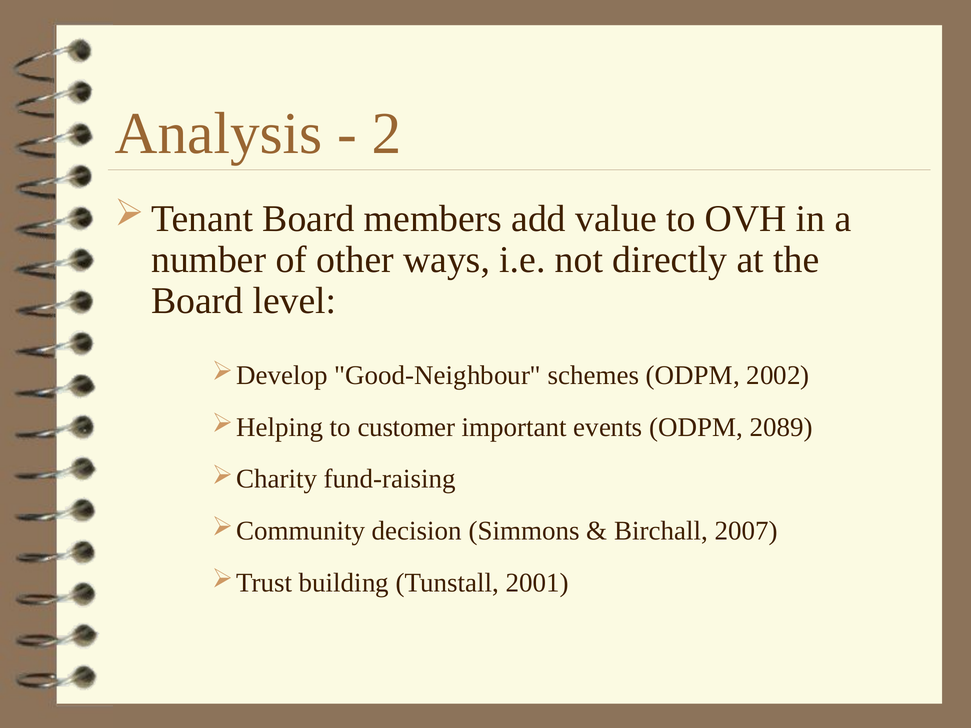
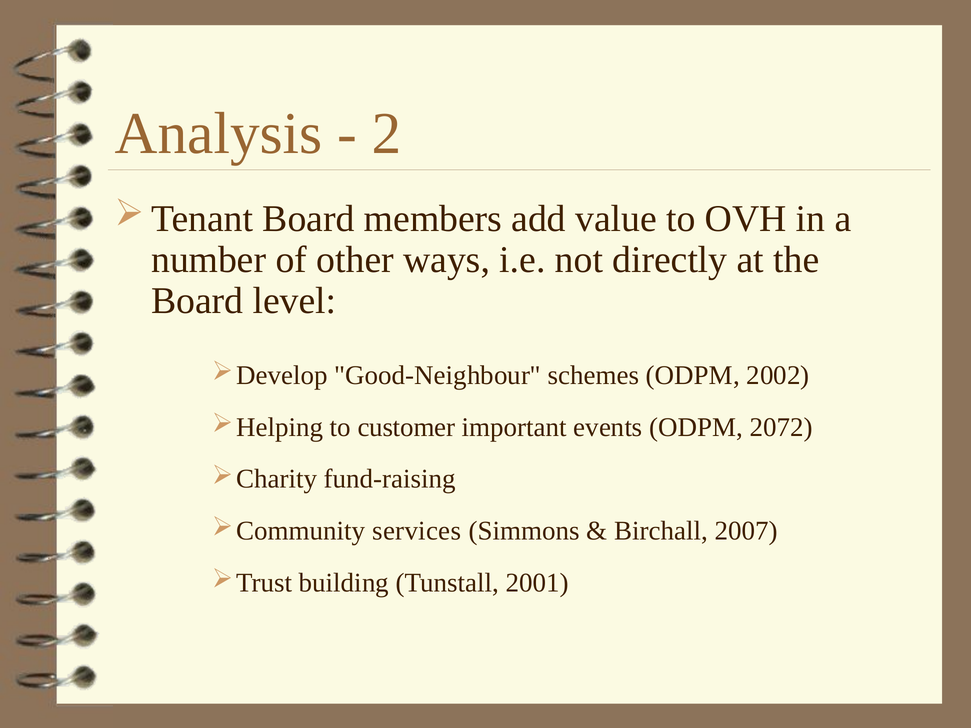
2089: 2089 -> 2072
decision: decision -> services
